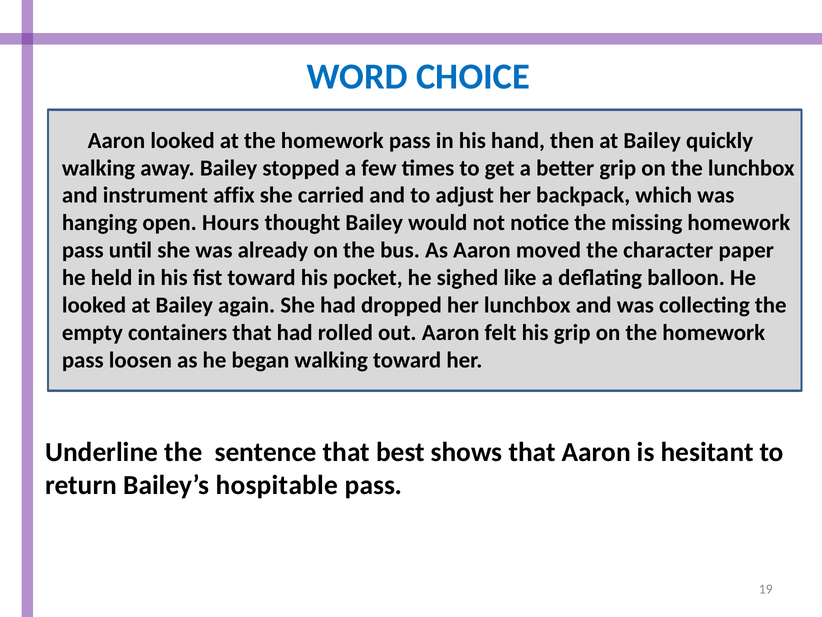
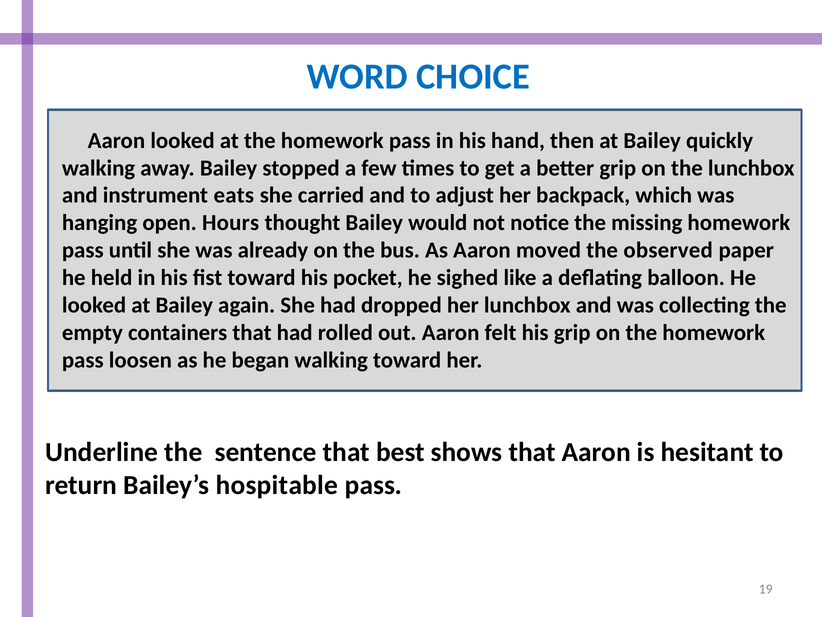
affix: affix -> eats
character: character -> observed
